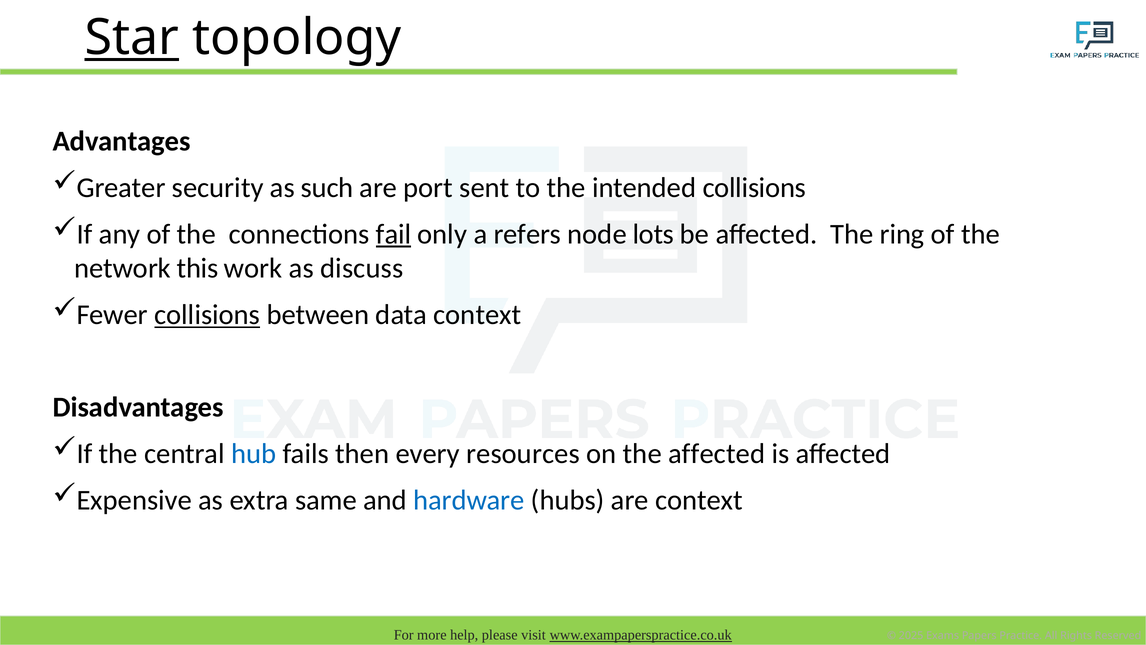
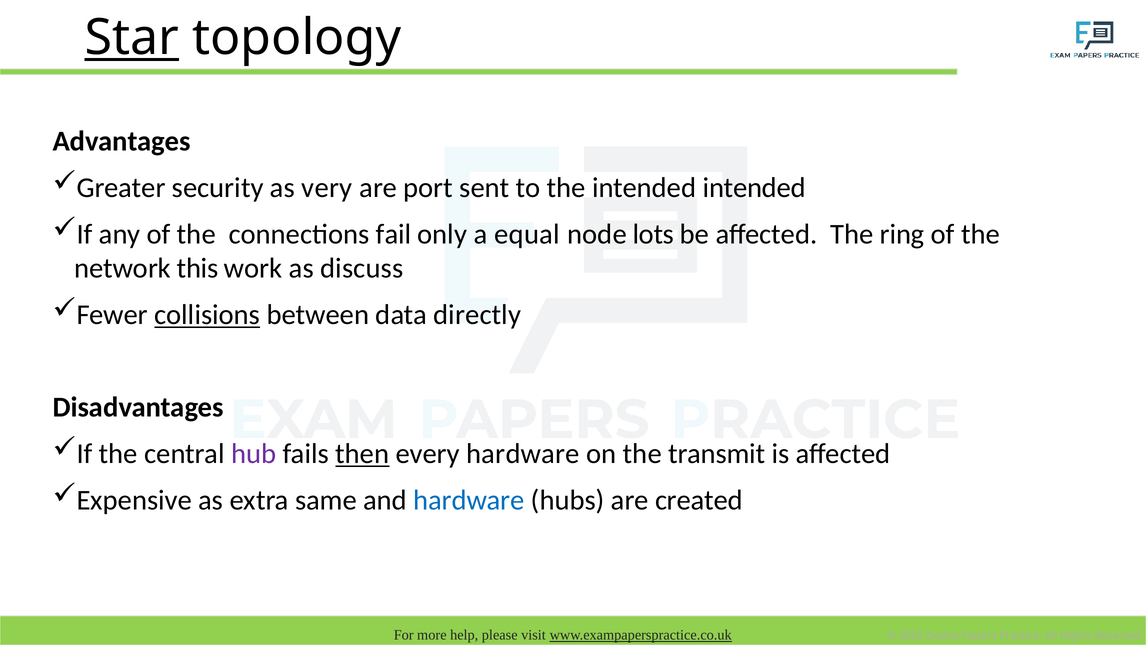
such: such -> very
intended collisions: collisions -> intended
fail underline: present -> none
refers: refers -> equal
data context: context -> directly
hub colour: blue -> purple
then underline: none -> present
every resources: resources -> hardware
the affected: affected -> transmit
are context: context -> created
